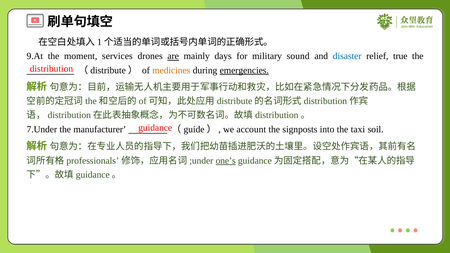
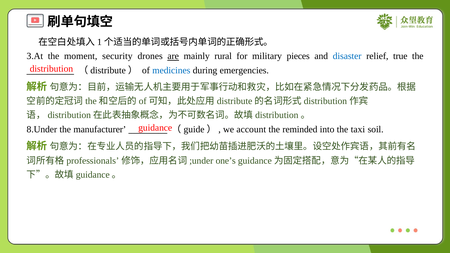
9.At: 9.At -> 3.At
services: services -> security
days: days -> rural
sound: sound -> pieces
medicines colour: orange -> blue
emergencies underline: present -> none
7.Under: 7.Under -> 8.Under
signposts: signposts -> reminded
one’s underline: present -> none
